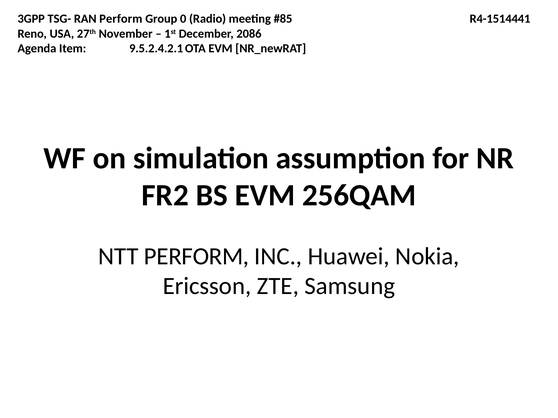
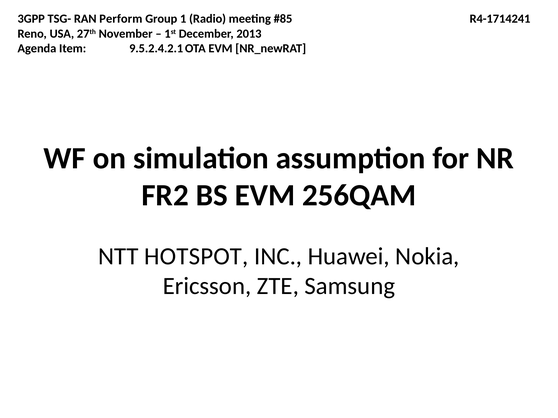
0: 0 -> 1
R4-1514441: R4-1514441 -> R4-1714241
2086: 2086 -> 2013
NTT PERFORM: PERFORM -> HOTSPOT
